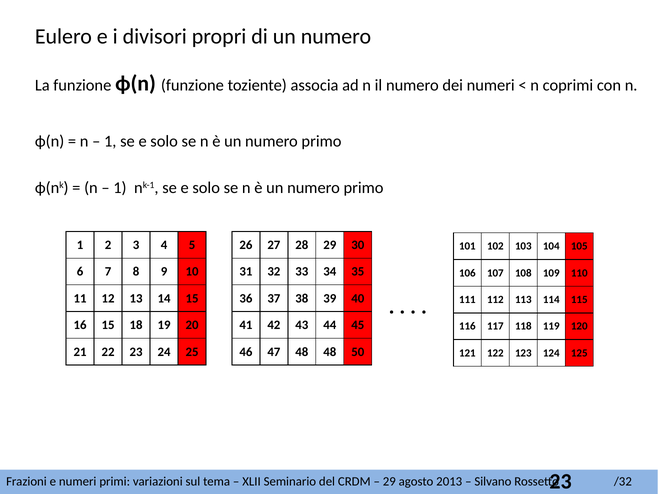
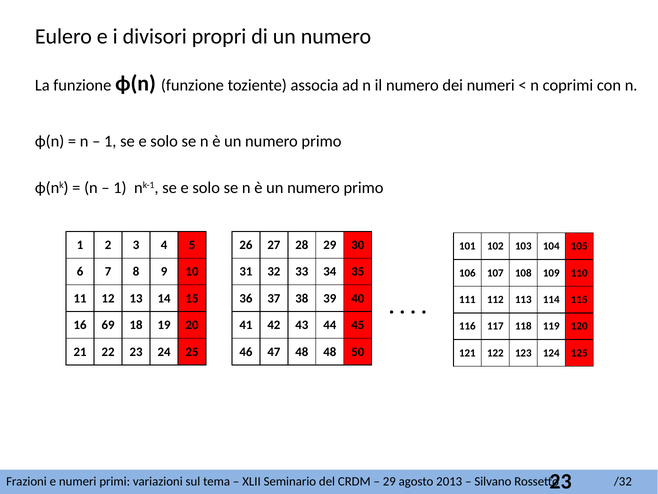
16 15: 15 -> 69
